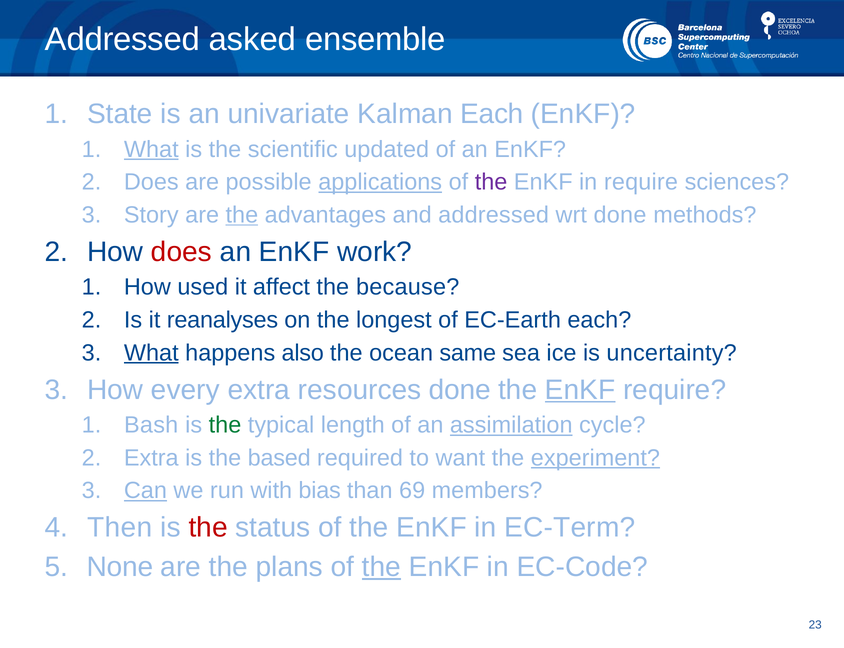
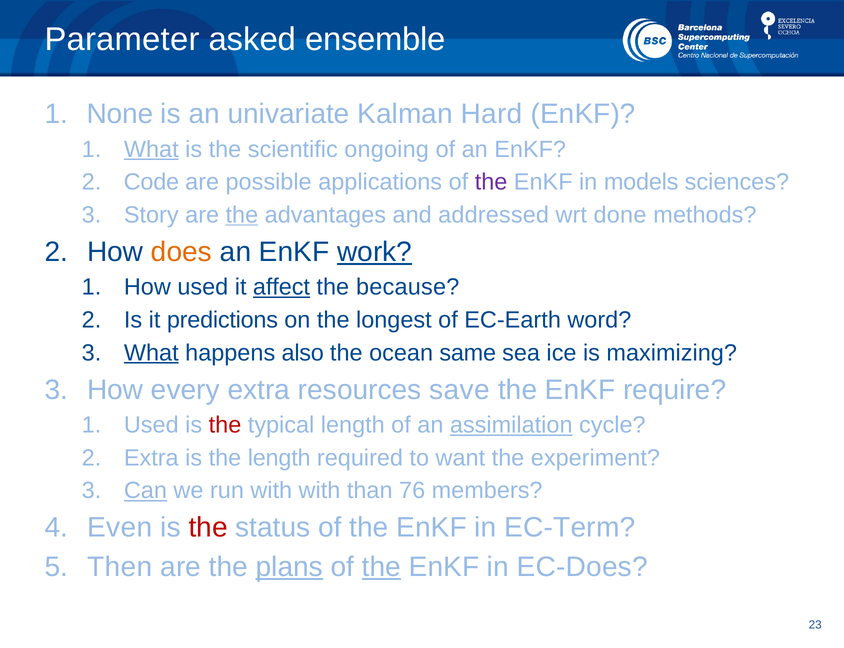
Addressed at (122, 39): Addressed -> Parameter
State: State -> None
Kalman Each: Each -> Hard
updated: updated -> ongoing
Does at (151, 182): Does -> Code
applications underline: present -> none
in require: require -> models
does at (182, 252) colour: red -> orange
work underline: none -> present
affect underline: none -> present
reanalyses: reanalyses -> predictions
EC-Earth each: each -> word
uncertainty: uncertainty -> maximizing
resources done: done -> save
EnKF at (580, 390) underline: present -> none
Bash at (151, 425): Bash -> Used
the at (225, 425) colour: green -> red
the based: based -> length
experiment underline: present -> none
with bias: bias -> with
69: 69 -> 76
Then: Then -> Even
None: None -> Then
plans underline: none -> present
EC-Code: EC-Code -> EC-Does
